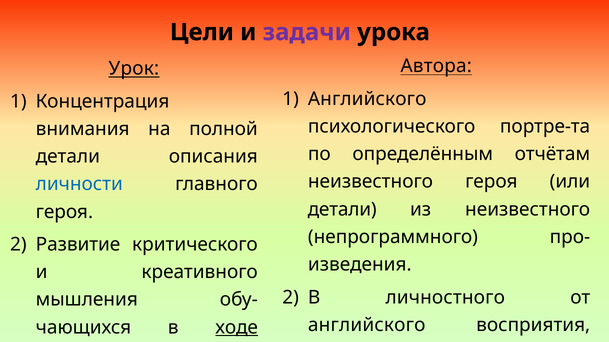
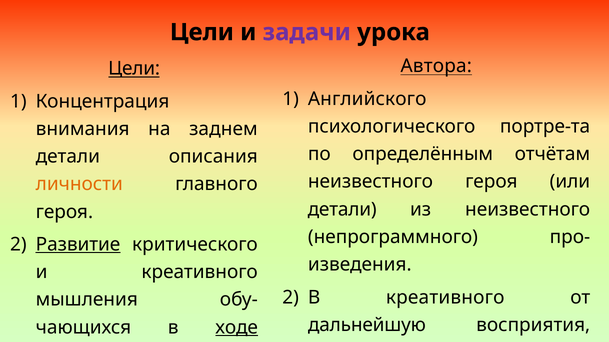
Урок at (134, 69): Урок -> Цели
полной: полной -> заднем
личности at (79, 184) colour: blue -> orange
Развитие underline: none -> present
В личностного: личностного -> креативного
английского at (367, 325): английского -> дальнейшую
